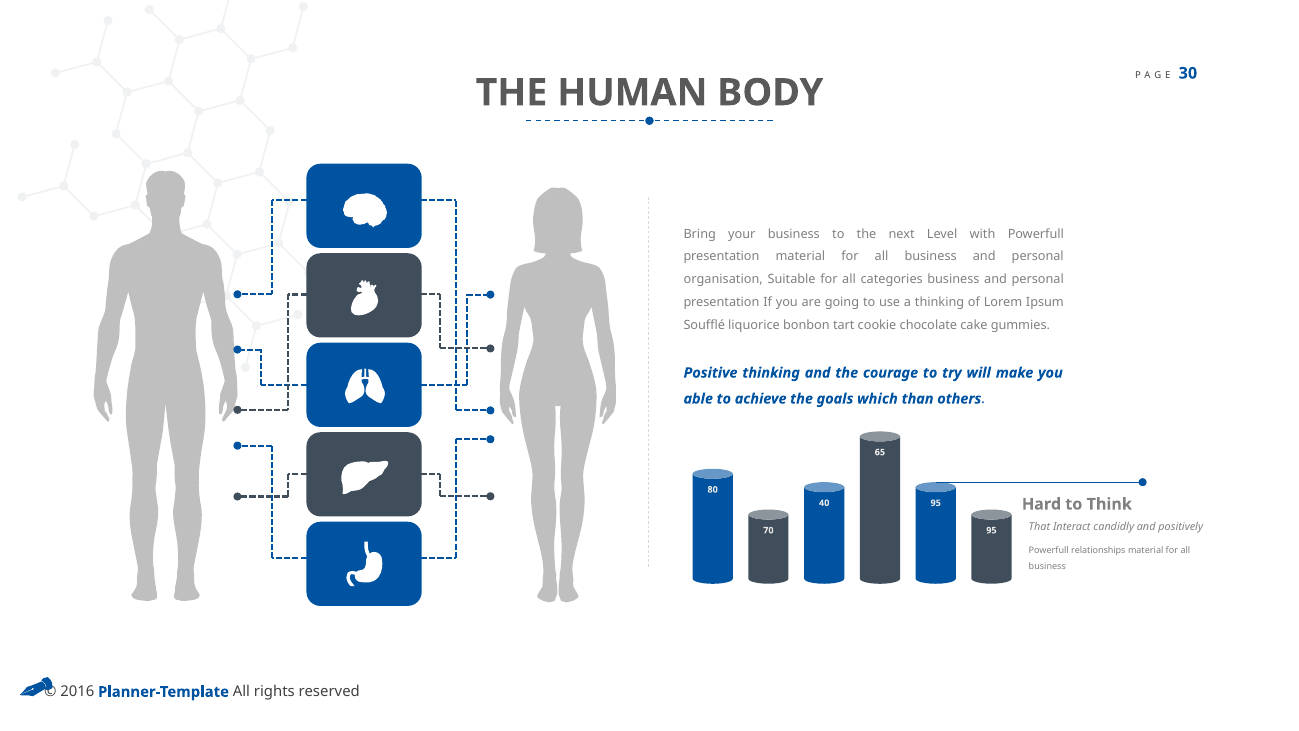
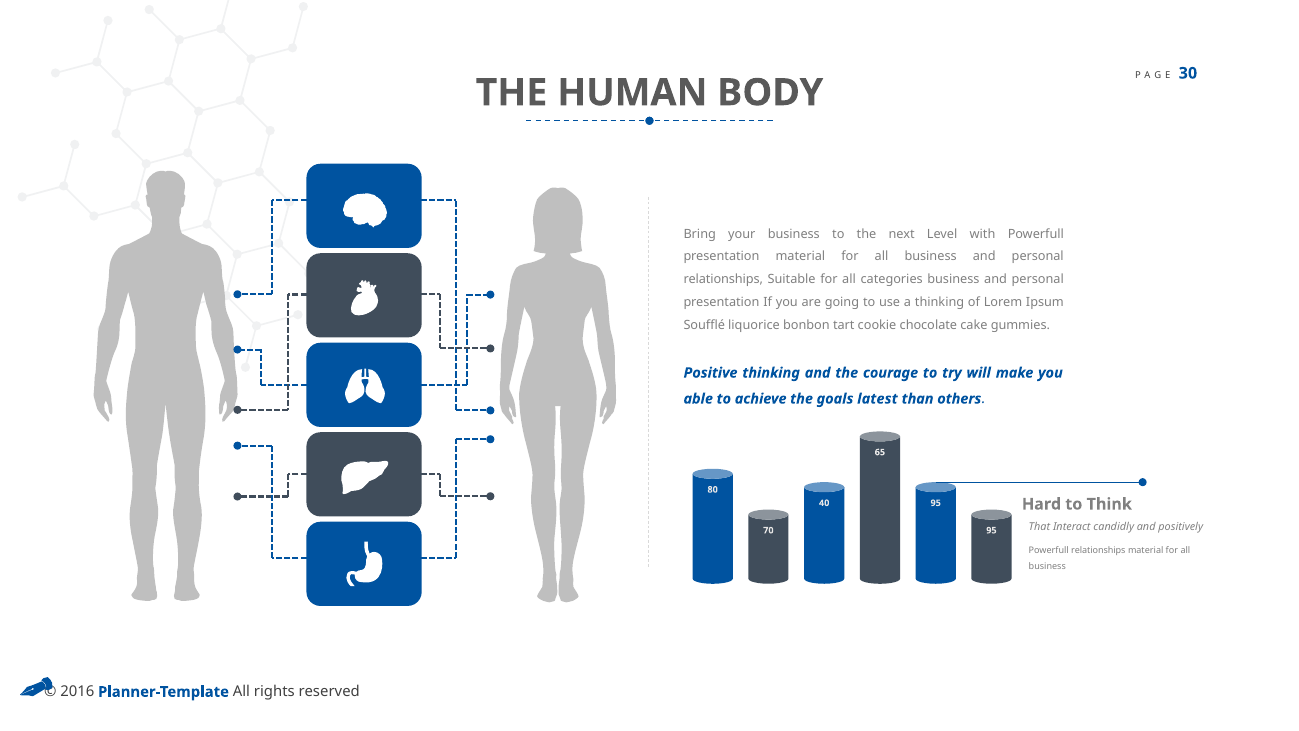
organisation at (723, 279): organisation -> relationships
which: which -> latest
